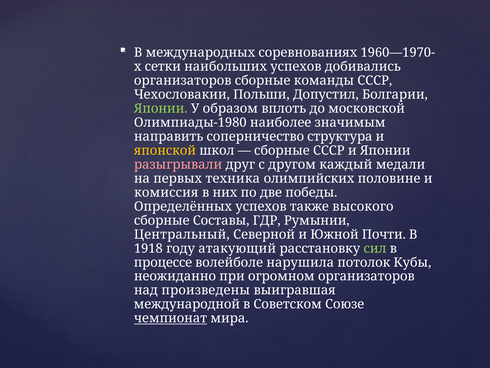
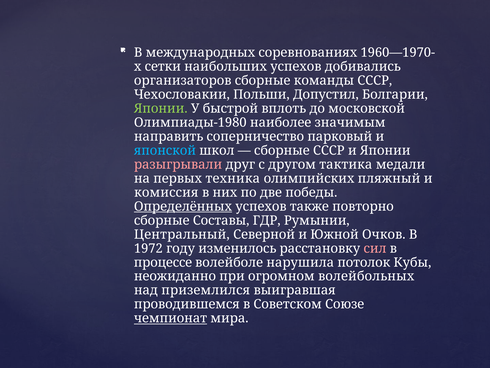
образом: образом -> быстрой
структура: структура -> парковый
японской colour: yellow -> light blue
каждый: каждый -> тактика
половине: половине -> пляжный
Определённых underline: none -> present
высокого: высокого -> повторно
Почти: Почти -> Очков
1918: 1918 -> 1972
атакующий: атакующий -> изменилось
сил colour: light green -> pink
огромном организаторов: организаторов -> волейбольных
произведены: произведены -> приземлился
международной: международной -> проводившемся
